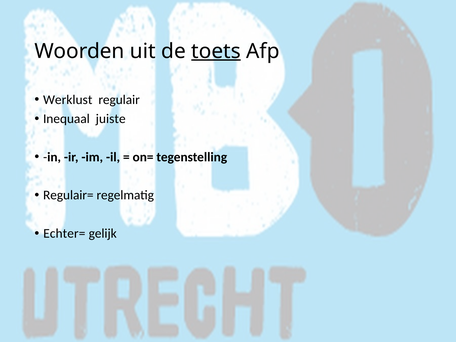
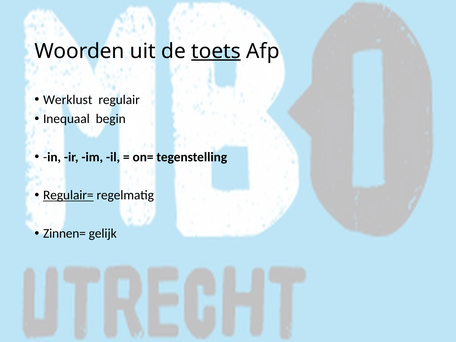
juiste: juiste -> begin
Regulair= underline: none -> present
Echter=: Echter= -> Zinnen=
